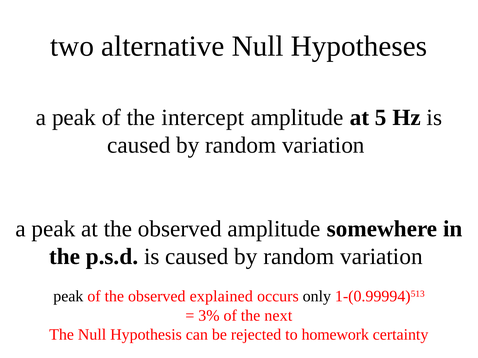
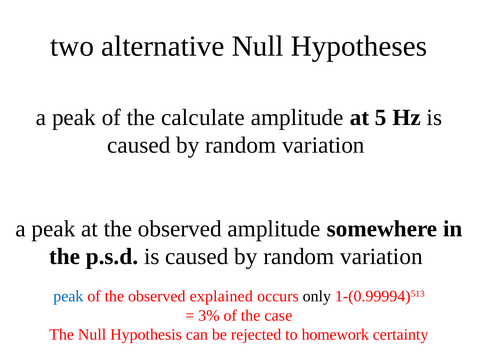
intercept: intercept -> calculate
peak at (68, 297) colour: black -> blue
next: next -> case
